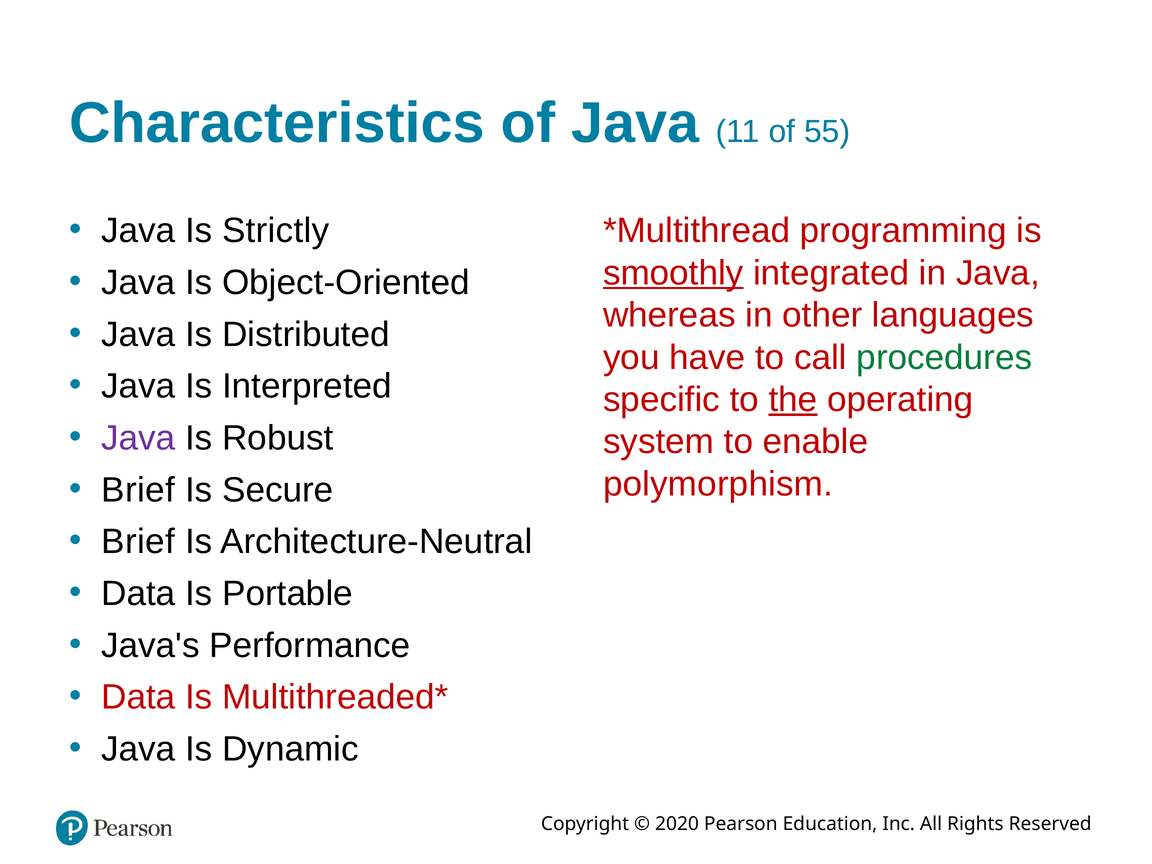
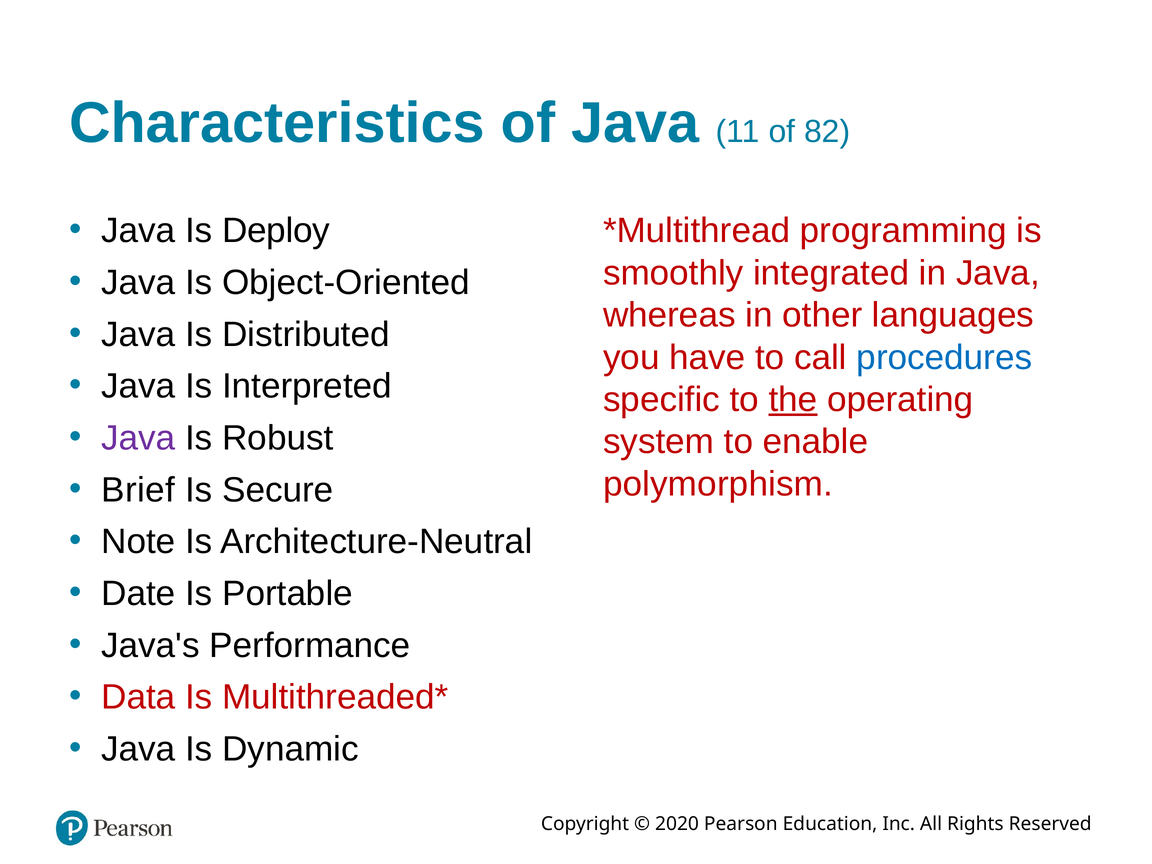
55: 55 -> 82
Strictly: Strictly -> Deploy
smoothly underline: present -> none
procedures colour: green -> blue
Brief at (138, 542): Brief -> Note
Data at (138, 594): Data -> Date
